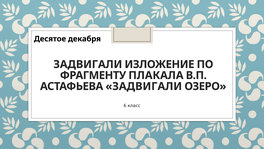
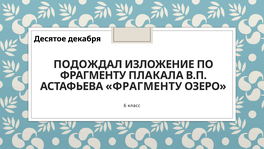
ЗАДВИГАЛИ at (88, 64): ЗАДВИГАЛИ -> ПОДОЖДАЛ
АСТАФЬЕВА ЗАДВИГАЛИ: ЗАДВИГАЛИ -> ФРАГМЕНТУ
